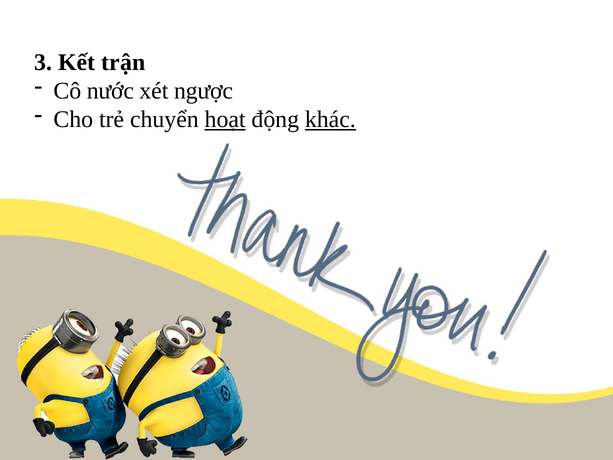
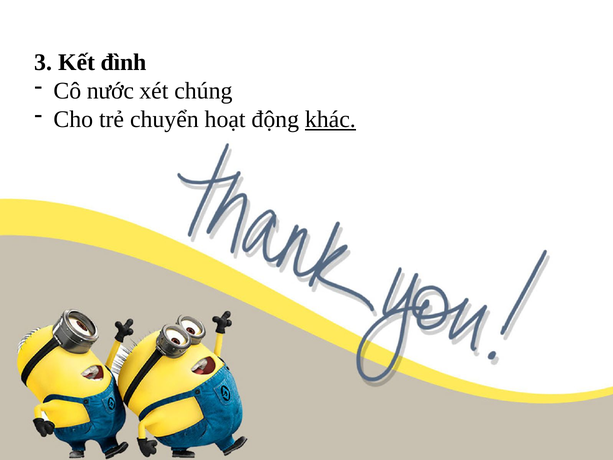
trận: trận -> đình
ngược: ngược -> chúng
hoạt underline: present -> none
